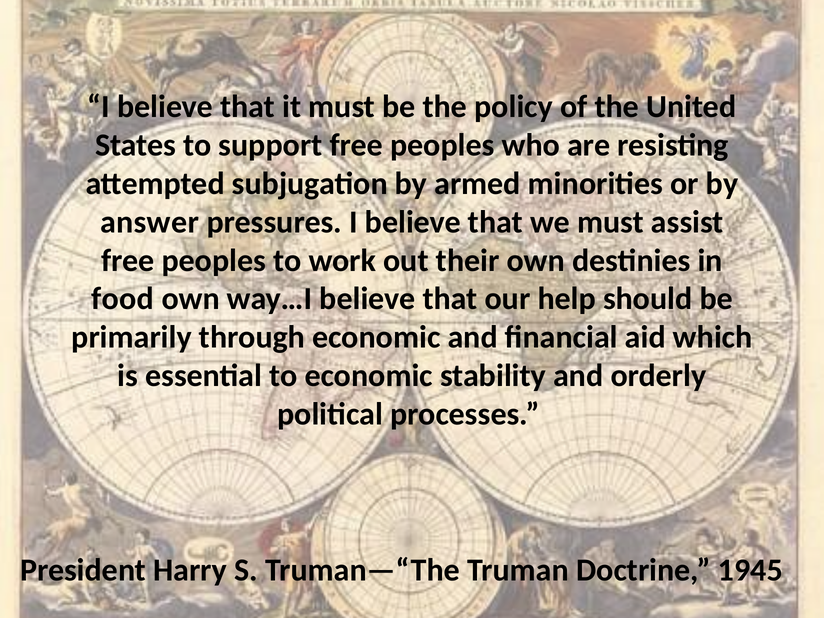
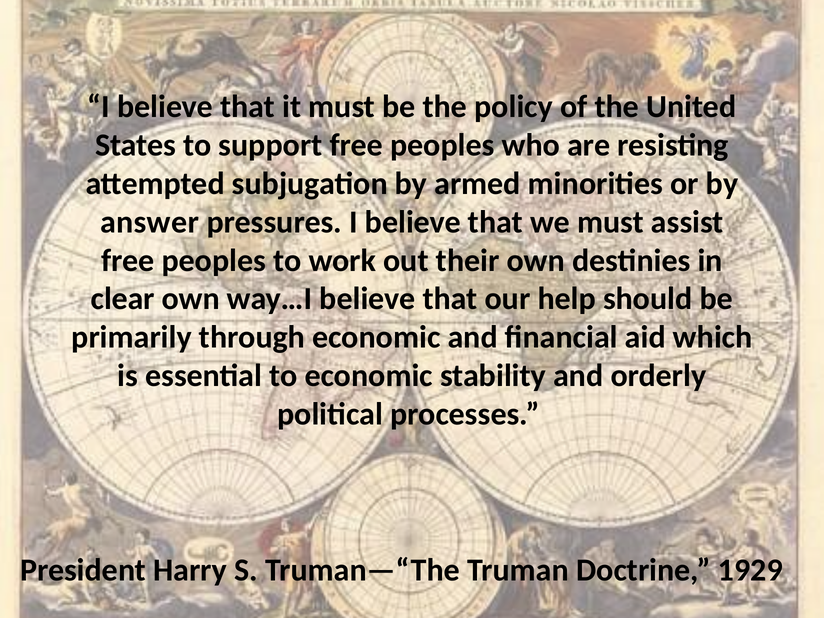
food: food -> clear
1945: 1945 -> 1929
